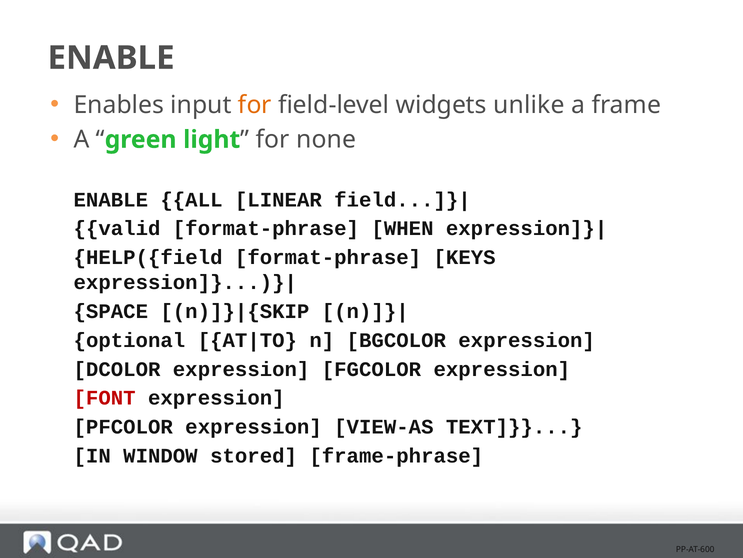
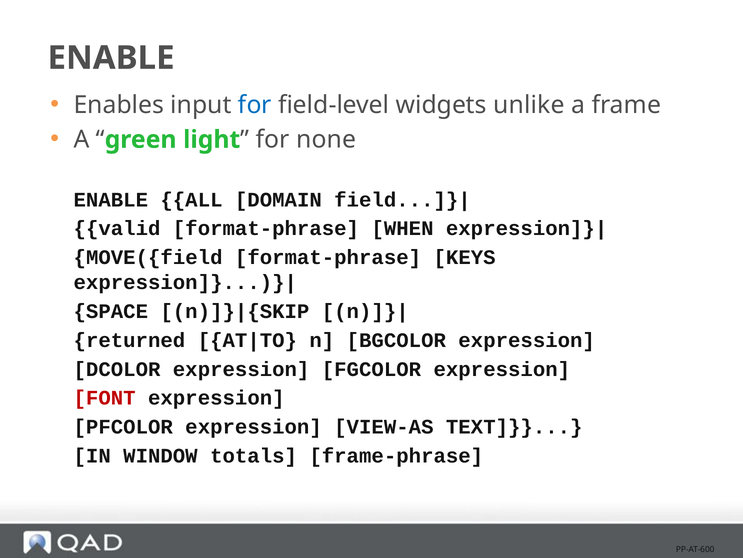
for at (255, 105) colour: orange -> blue
LINEAR: LINEAR -> DOMAIN
HELP({field: HELP({field -> MOVE({field
optional: optional -> returned
stored: stored -> totals
